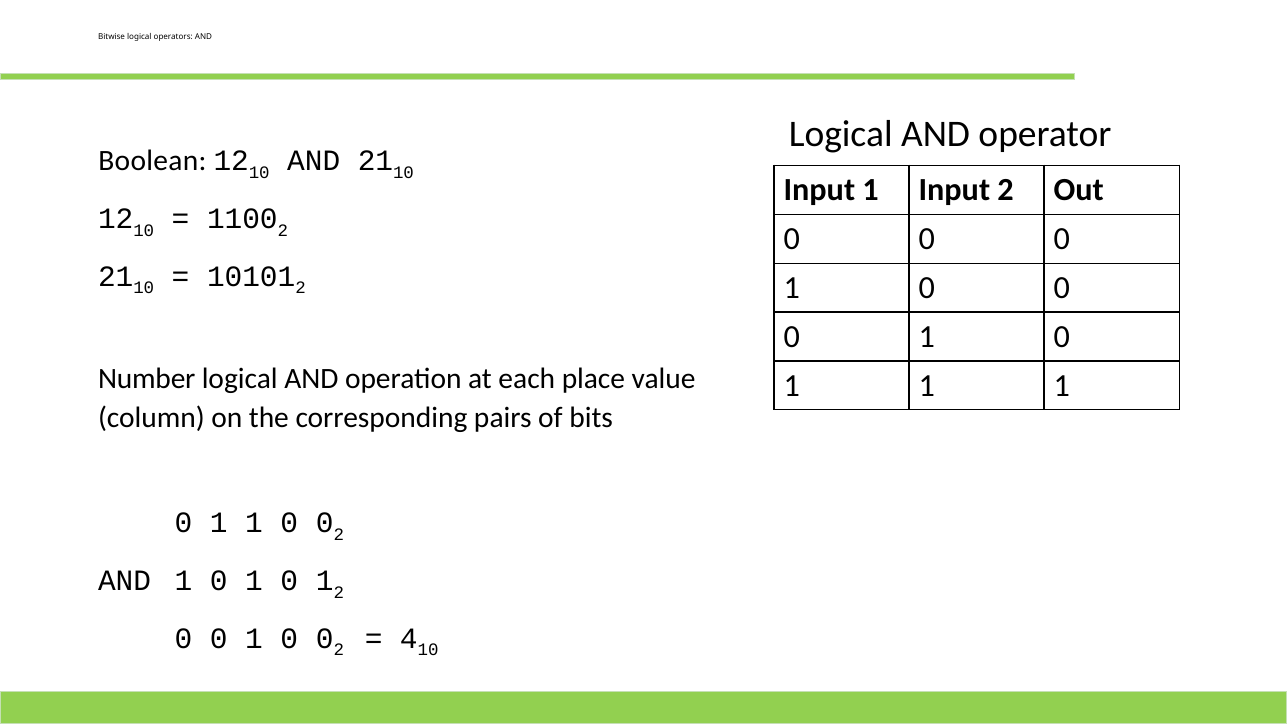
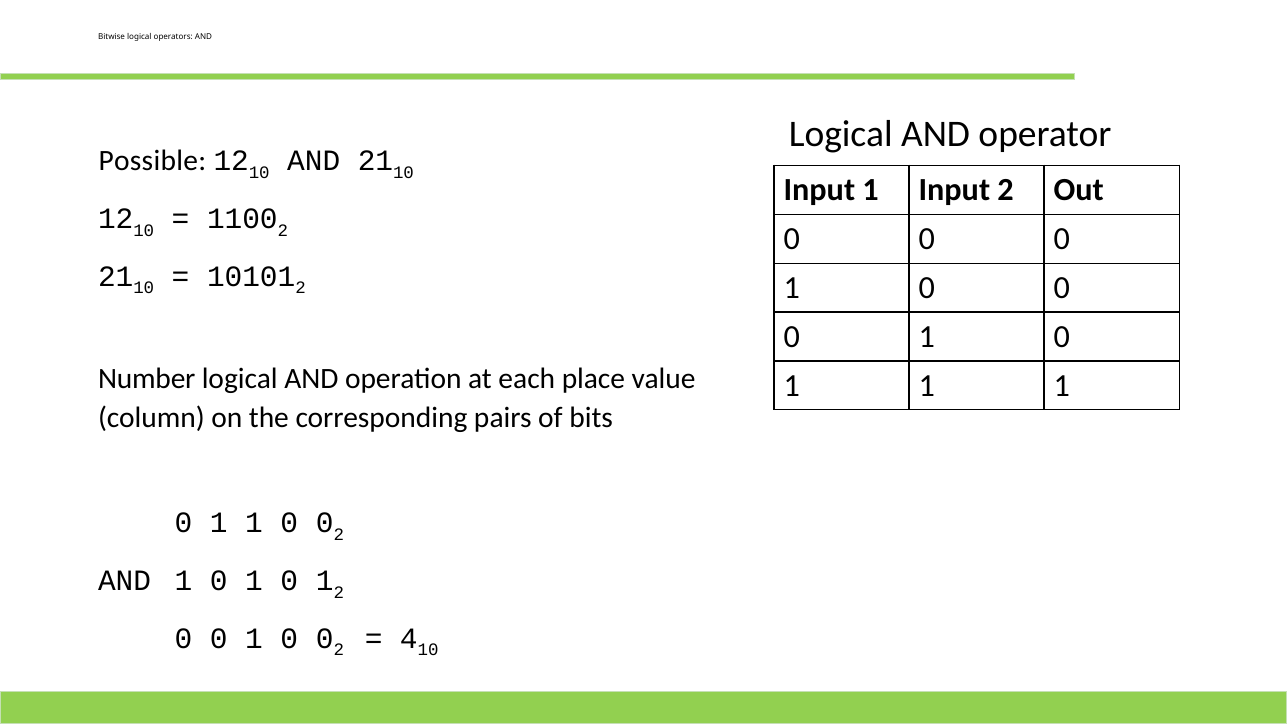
Boolean: Boolean -> Possible
